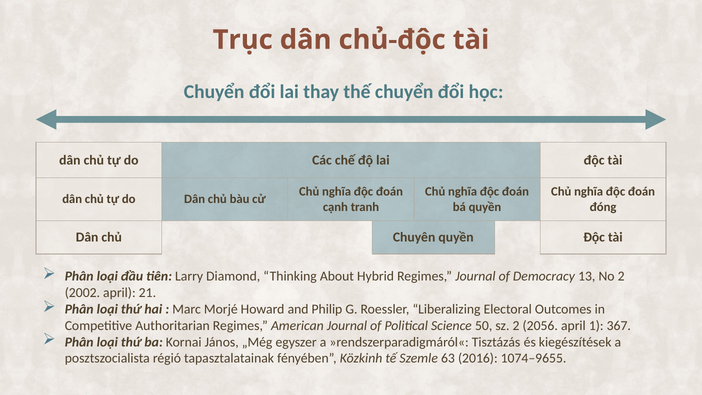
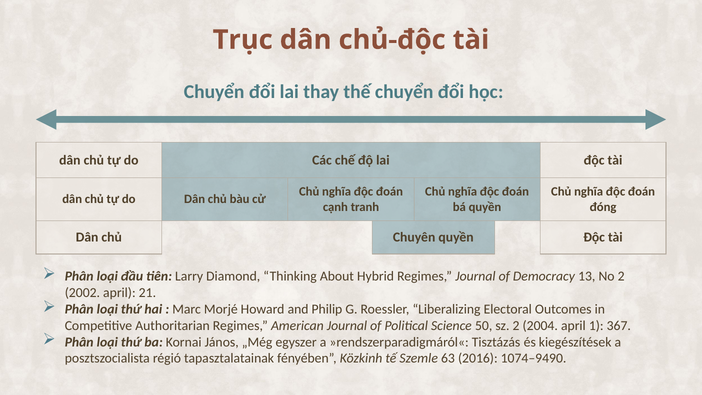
2056: 2056 -> 2004
1074–9655: 1074–9655 -> 1074–9490
